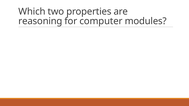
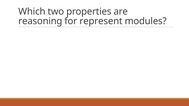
computer: computer -> represent
